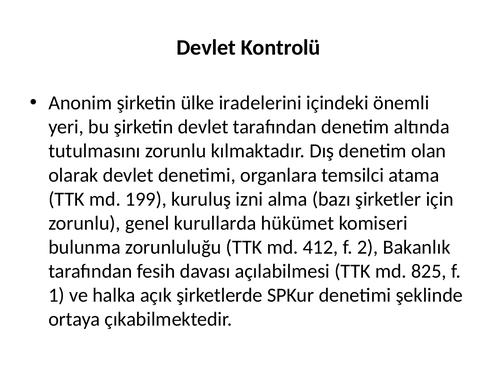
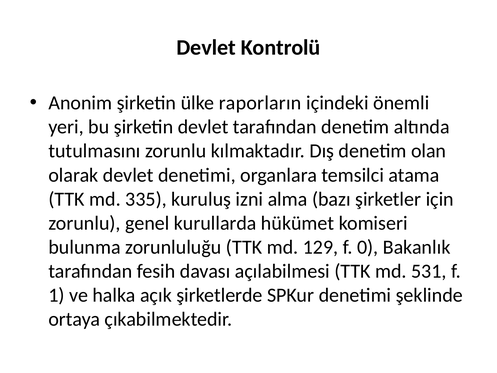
iradelerini: iradelerini -> raporların
199: 199 -> 335
412: 412 -> 129
2: 2 -> 0
825: 825 -> 531
